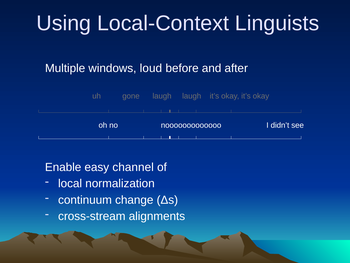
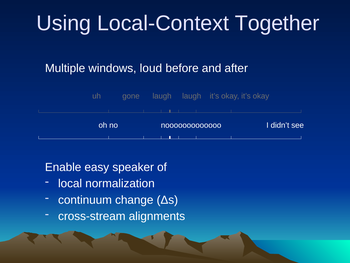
Linguists: Linguists -> Together
channel: channel -> speaker
